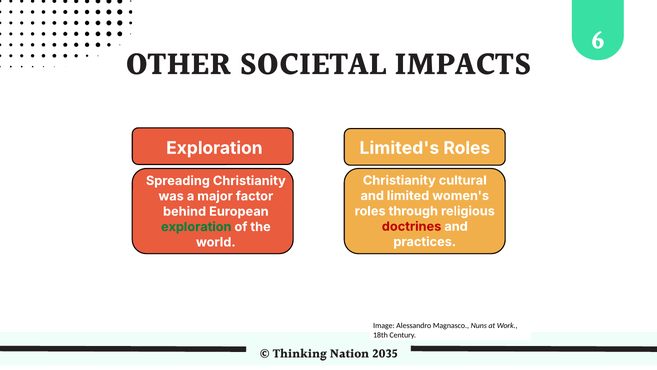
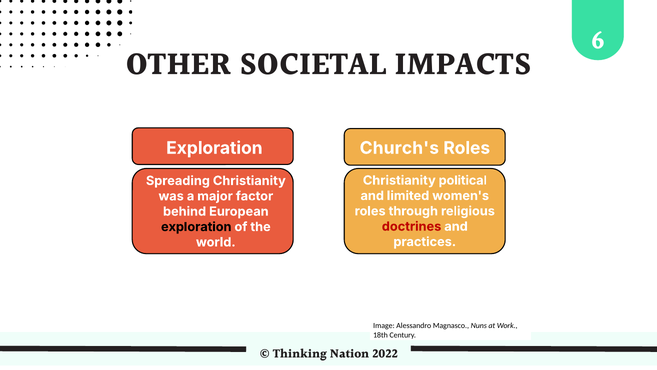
Limited's: Limited's -> Church's
cultural: cultural -> political
exploration at (196, 227) colour: green -> black
2035: 2035 -> 2022
